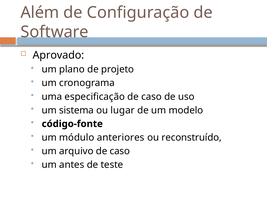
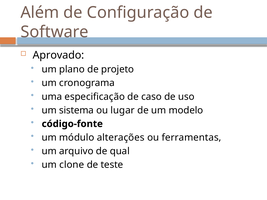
anteriores: anteriores -> alterações
reconstruído: reconstruído -> ferramentas
arquivo de caso: caso -> qual
antes: antes -> clone
